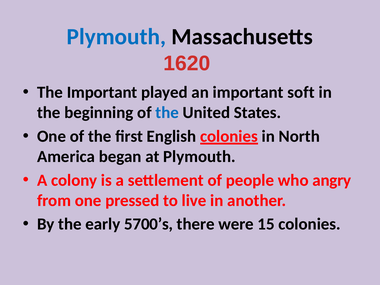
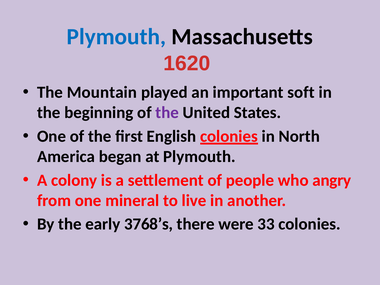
The Important: Important -> Mountain
the at (167, 113) colour: blue -> purple
pressed: pressed -> mineral
5700’s: 5700’s -> 3768’s
15: 15 -> 33
